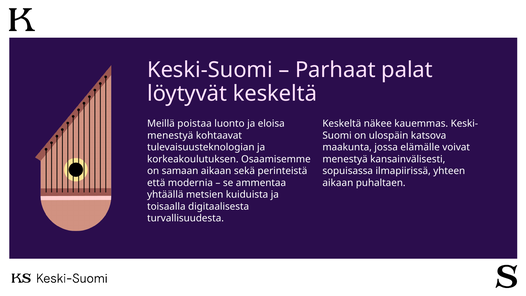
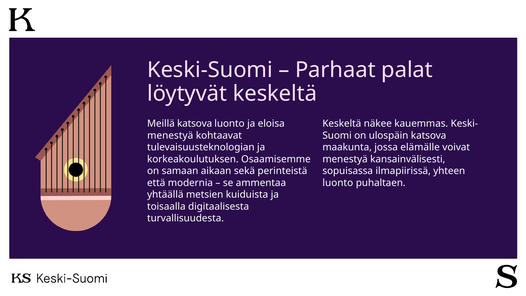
Meillä poistaa: poistaa -> katsova
aikaan at (338, 183): aikaan -> luonto
